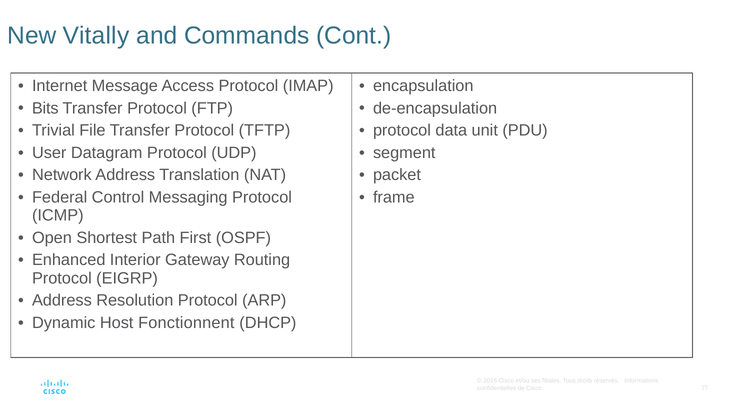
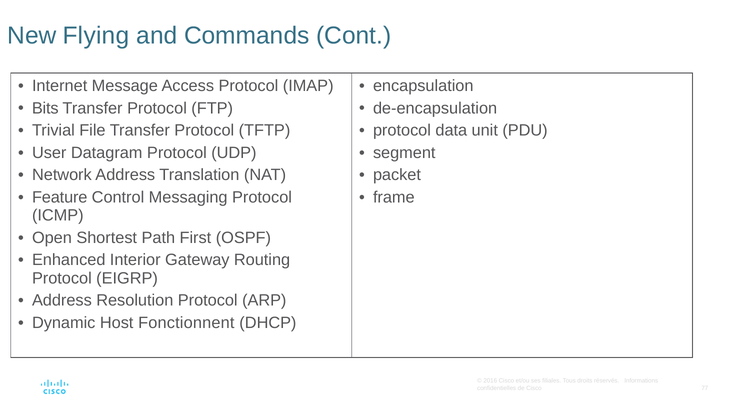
Vitally: Vitally -> Flying
Federal: Federal -> Feature
